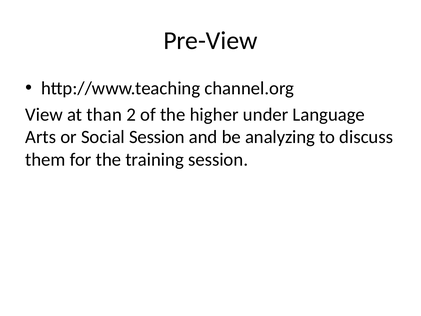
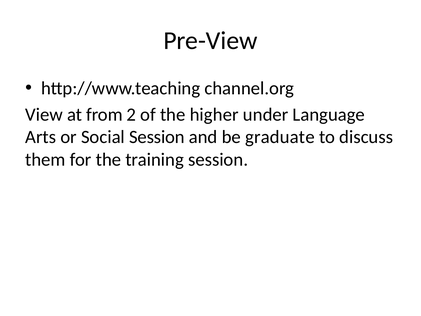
than: than -> from
analyzing: analyzing -> graduate
